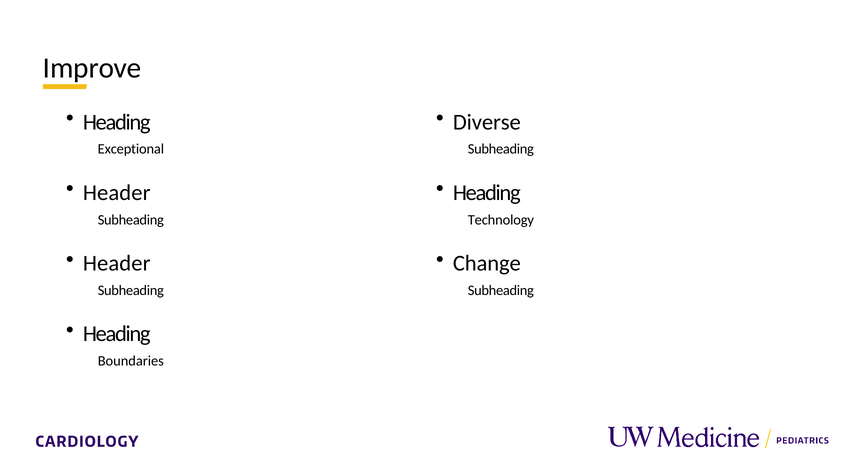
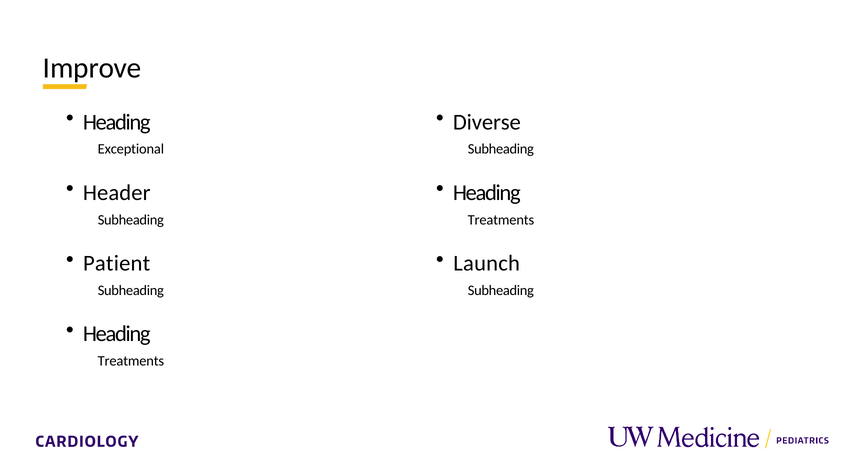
Technology at (501, 220): Technology -> Treatments
Header at (117, 263): Header -> Patient
Change: Change -> Launch
Boundaries at (131, 361): Boundaries -> Treatments
